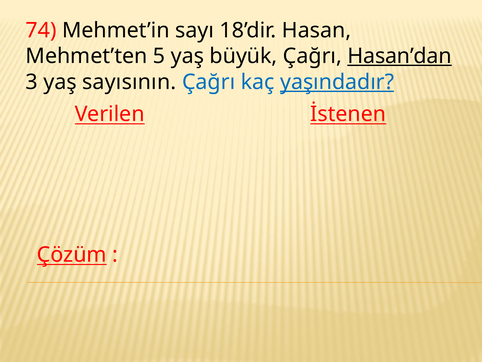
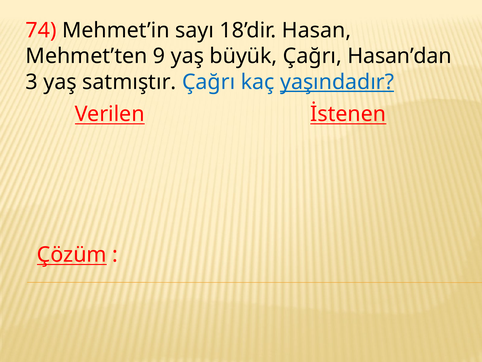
5: 5 -> 9
Hasan’dan underline: present -> none
sayısının: sayısının -> satmıştır
